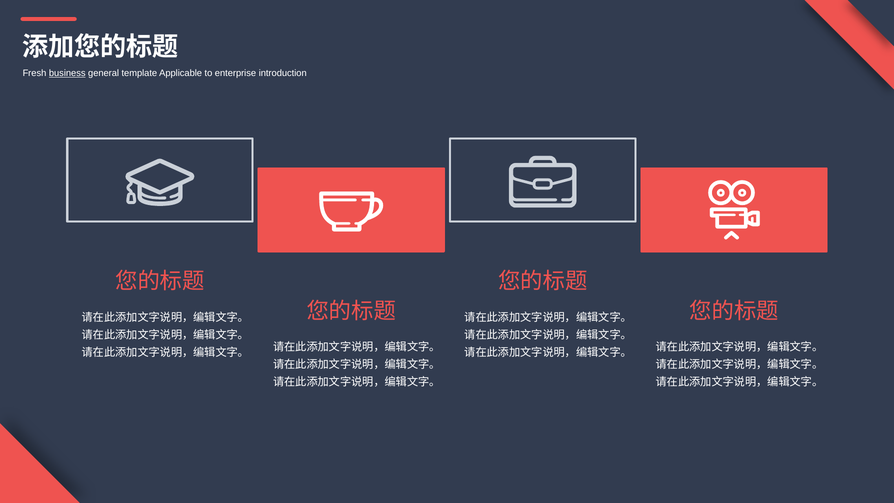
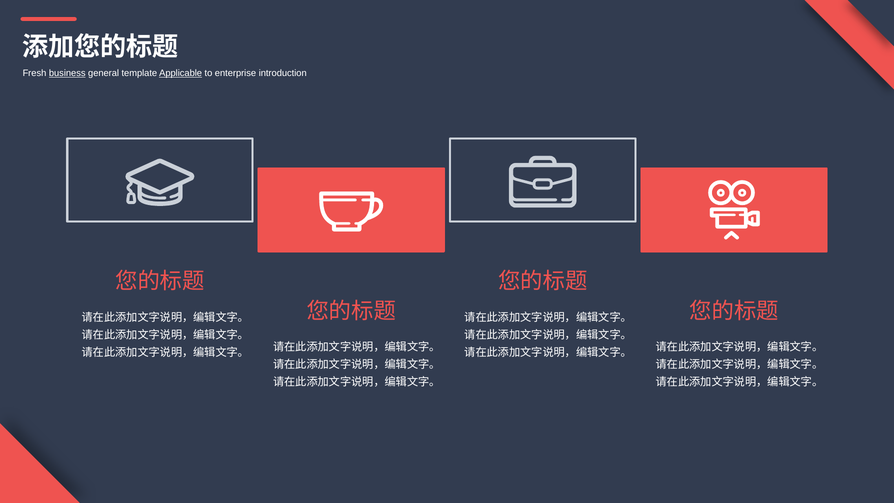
Applicable underline: none -> present
